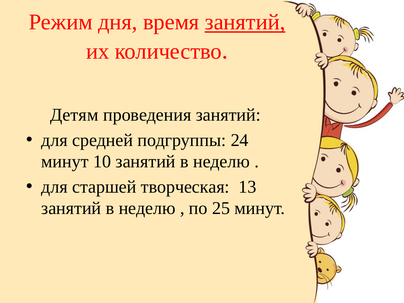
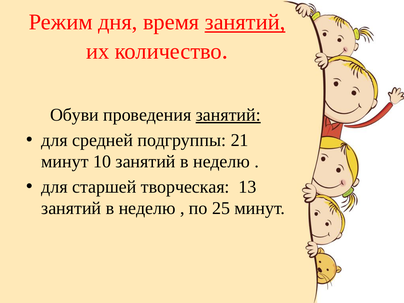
Детям: Детям -> Обуви
занятий at (228, 115) underline: none -> present
24: 24 -> 21
